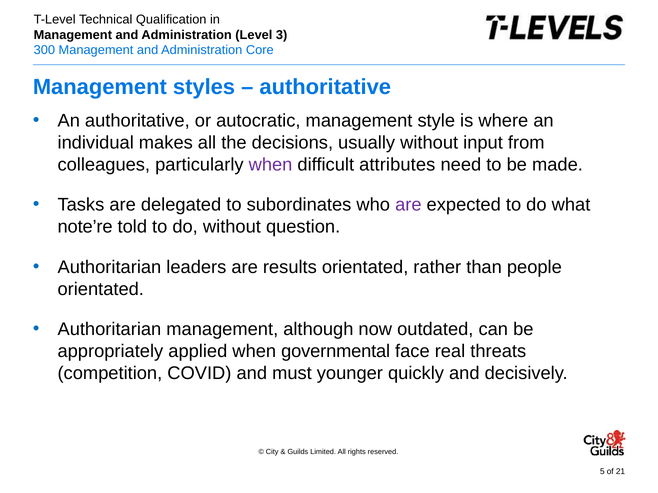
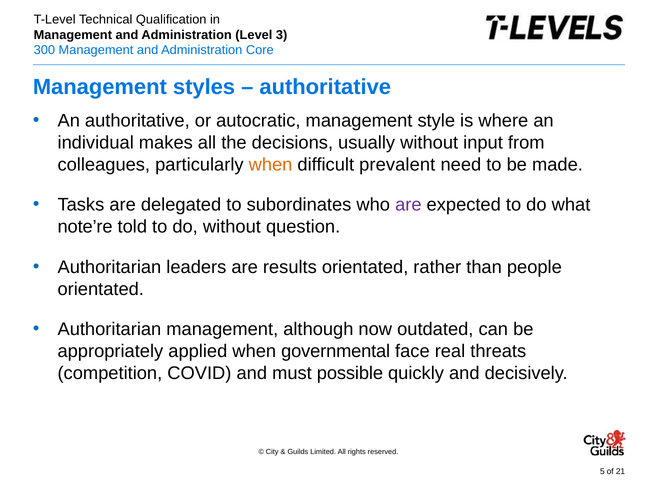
when at (271, 165) colour: purple -> orange
attributes: attributes -> prevalent
younger: younger -> possible
